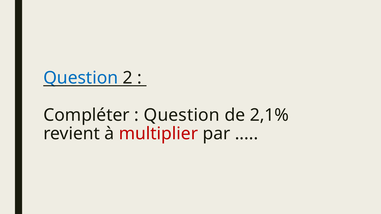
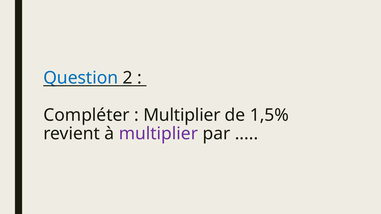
Question at (182, 115): Question -> Multiplier
2,1%: 2,1% -> 1,5%
multiplier at (158, 134) colour: red -> purple
